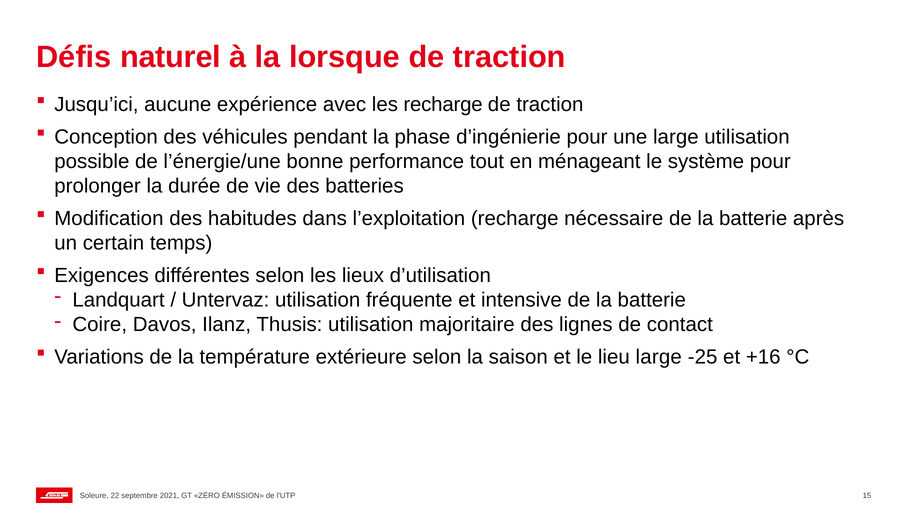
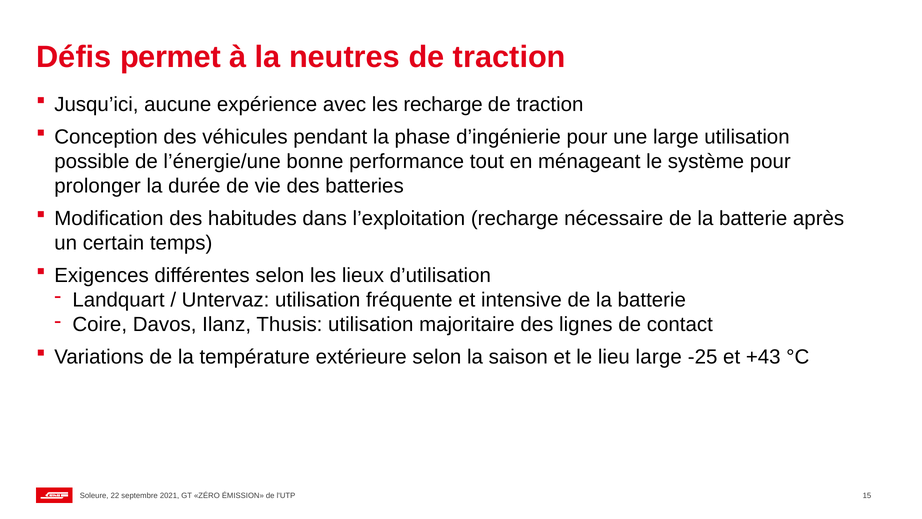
naturel: naturel -> permet
lorsque: lorsque -> neutres
+16: +16 -> +43
